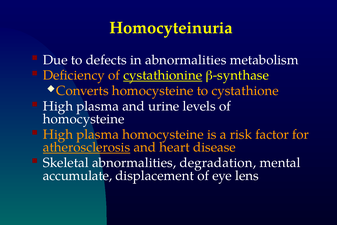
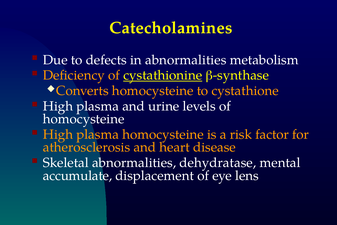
Homocyteinuria: Homocyteinuria -> Catecholamines
atherosclerosis underline: present -> none
degradation: degradation -> dehydratase
